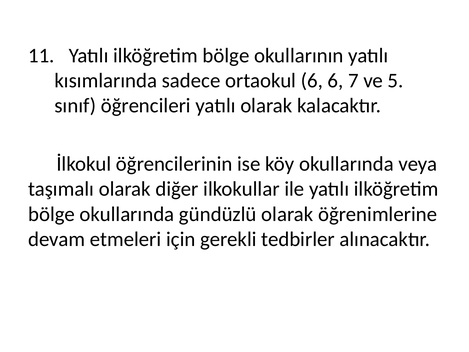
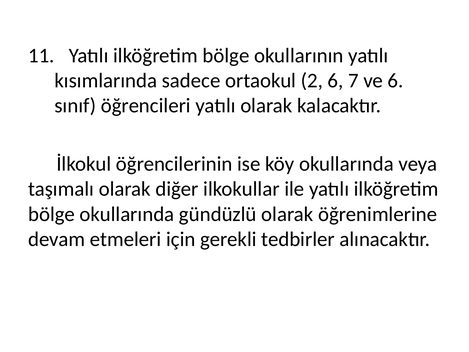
ortaokul 6: 6 -> 2
ve 5: 5 -> 6
